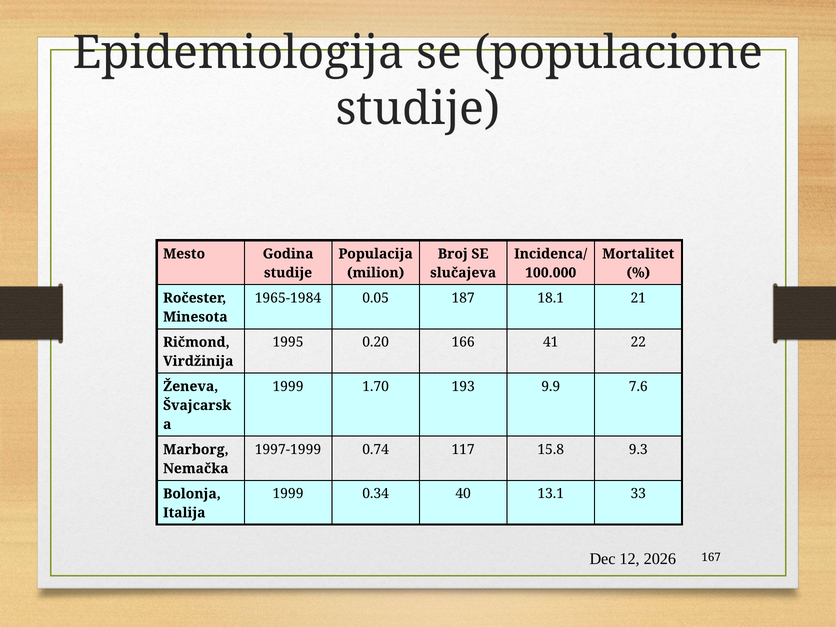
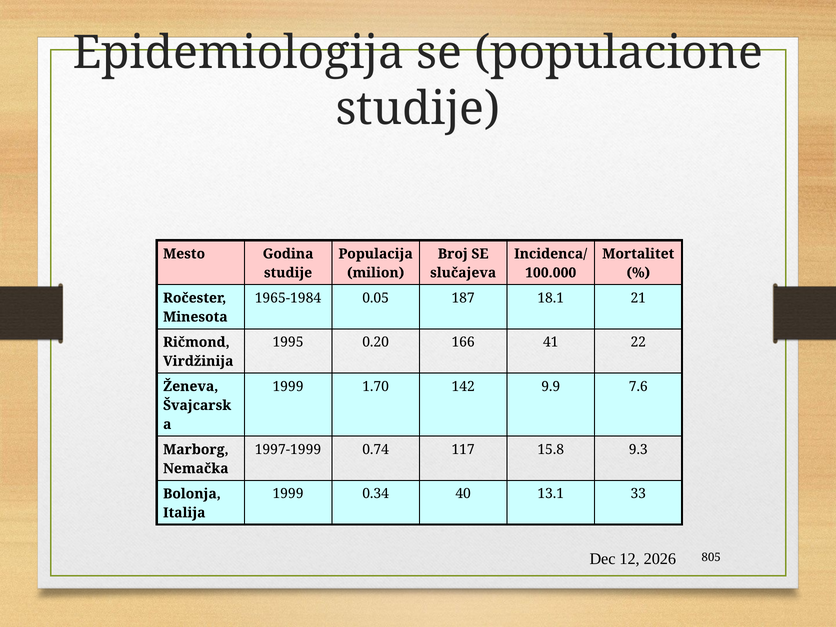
193: 193 -> 142
167: 167 -> 805
